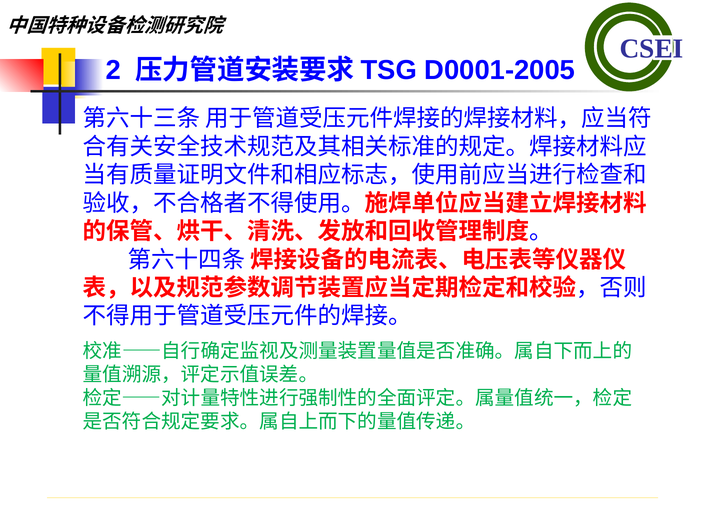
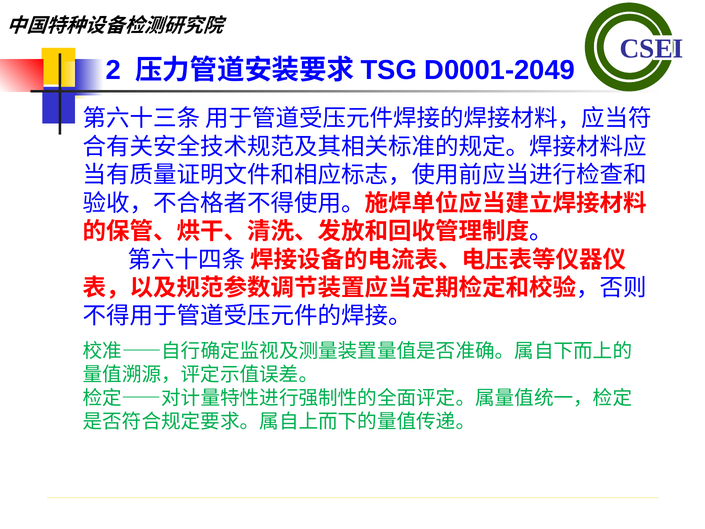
D0001-2005: D0001-2005 -> D0001-2049
